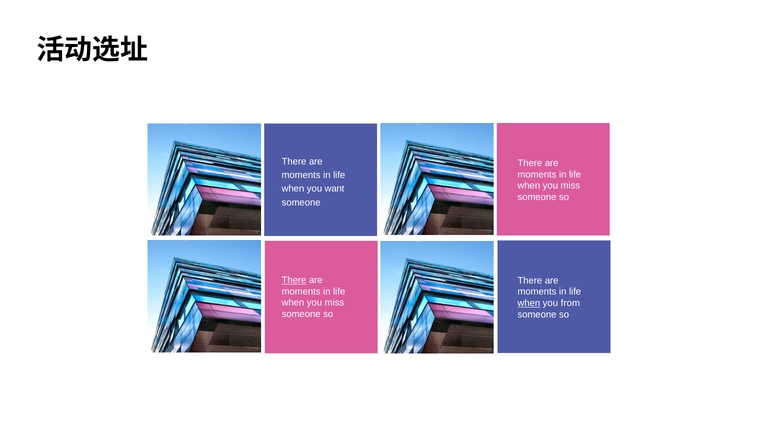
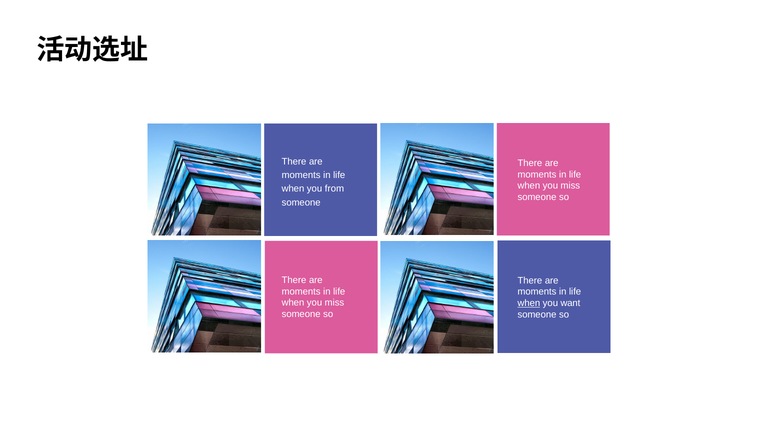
want: want -> from
There at (294, 280) underline: present -> none
from: from -> want
